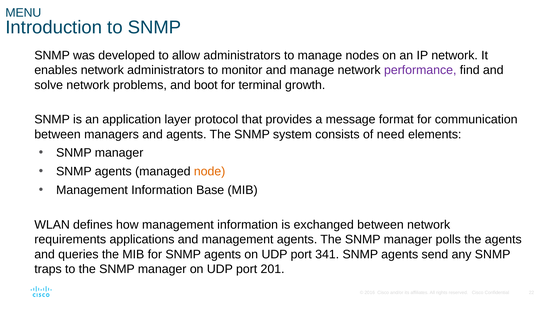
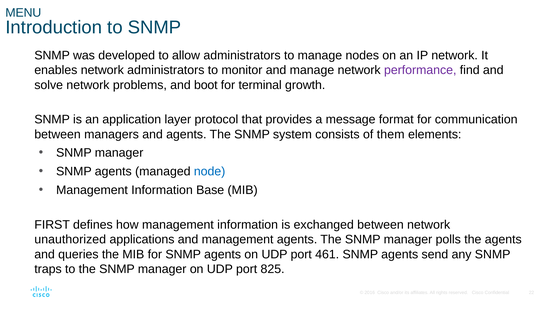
need: need -> them
node colour: orange -> blue
WLAN: WLAN -> FIRST
requirements: requirements -> unauthorized
341: 341 -> 461
201: 201 -> 825
